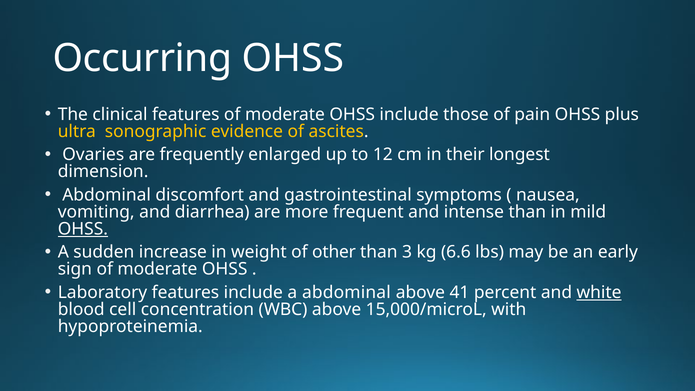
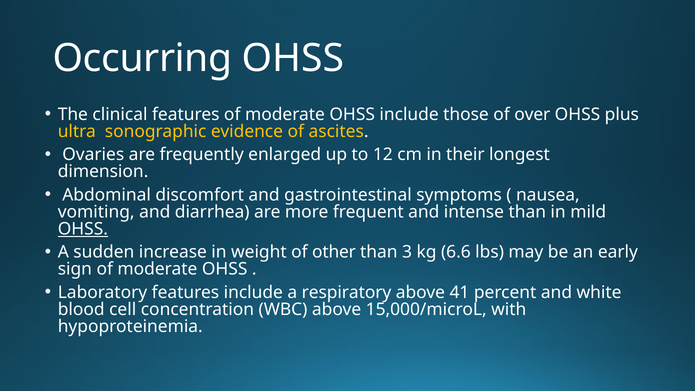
pain: pain -> over
a abdominal: abdominal -> respiratory
white underline: present -> none
